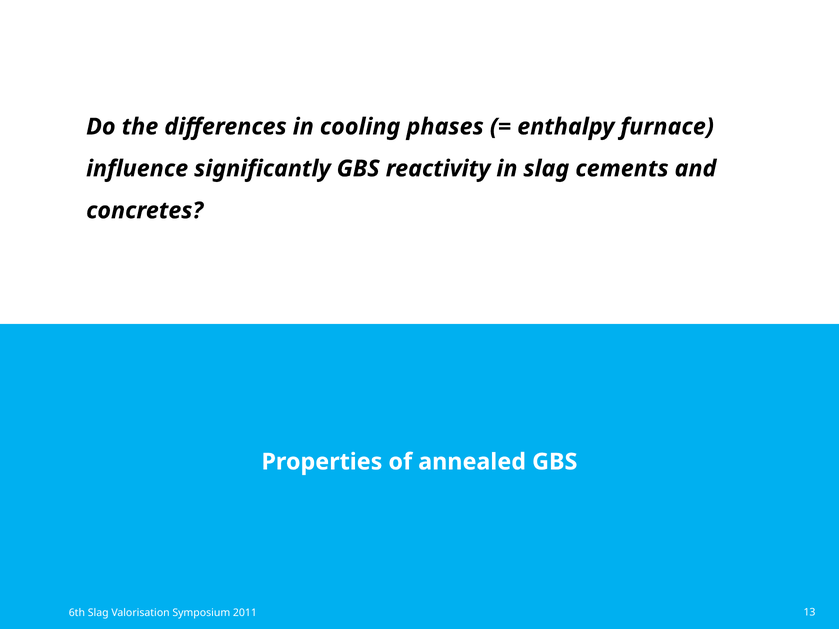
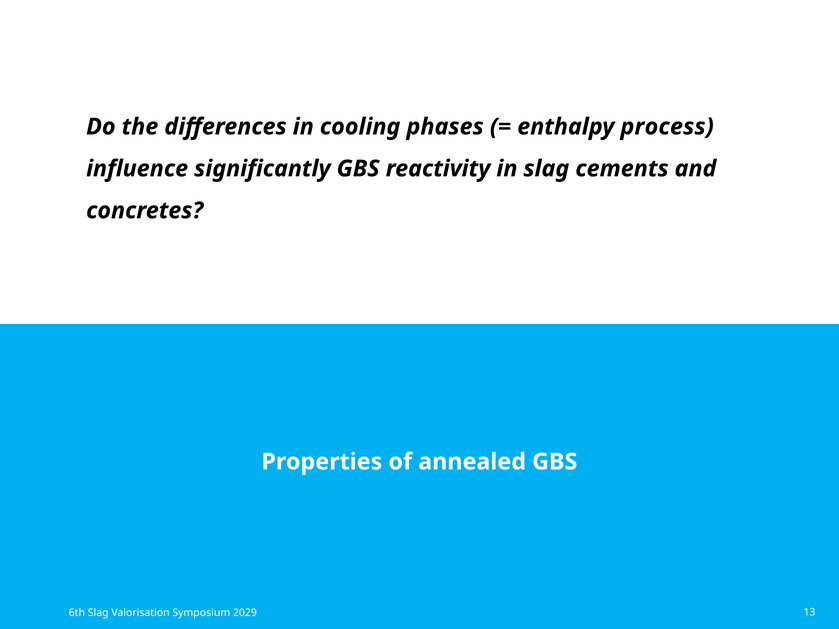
furnace: furnace -> process
2011: 2011 -> 2029
